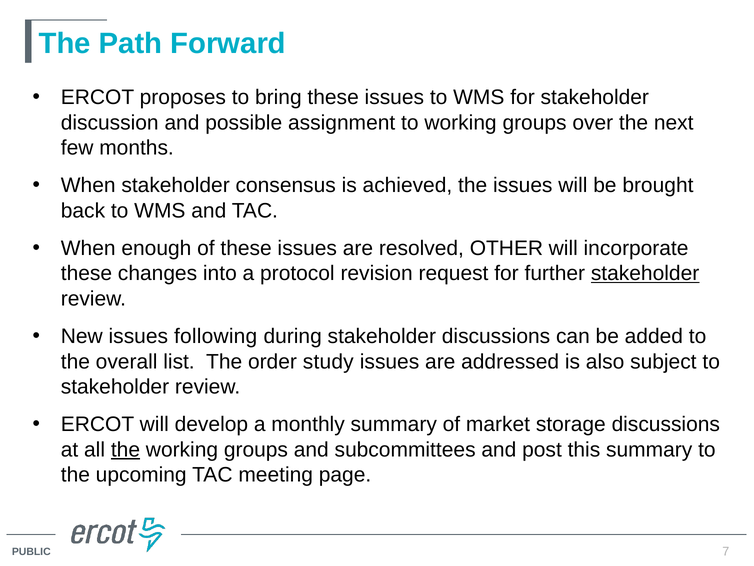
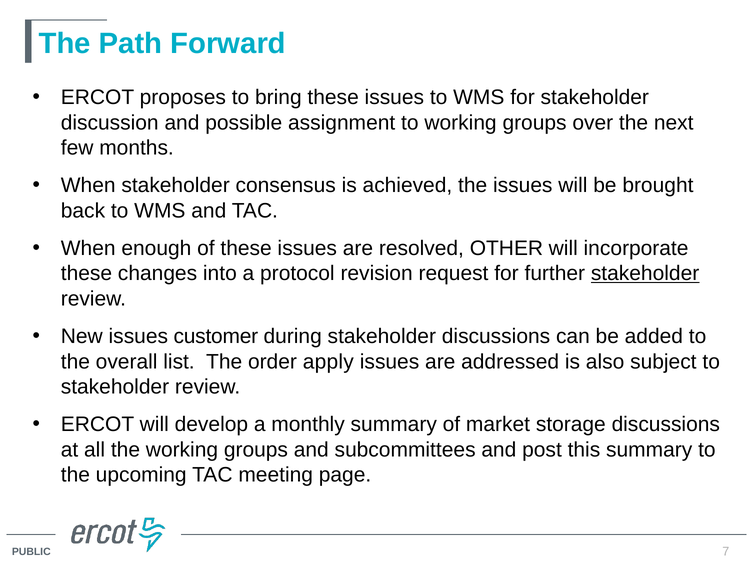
following: following -> customer
study: study -> apply
the at (125, 449) underline: present -> none
